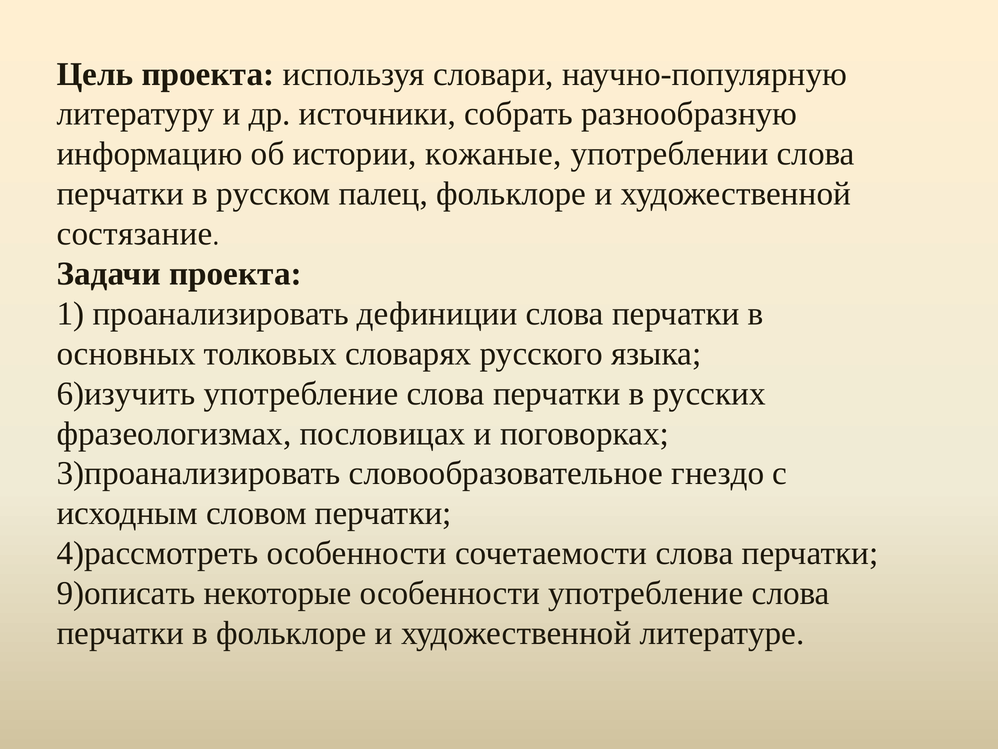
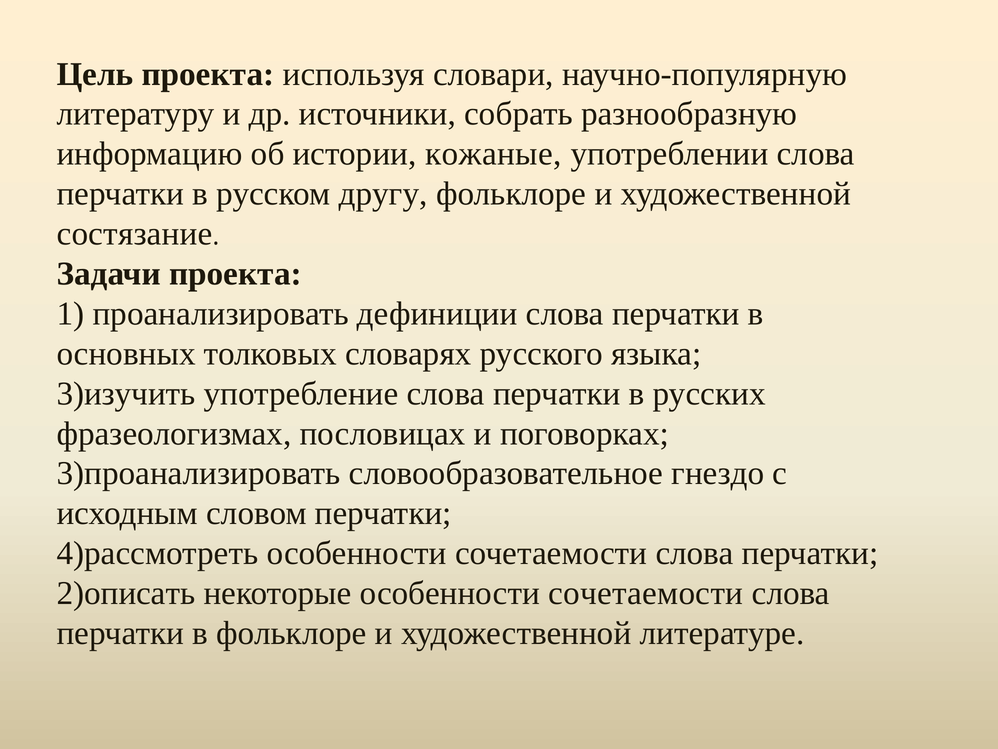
палец: палец -> другу
6)изучить: 6)изучить -> 3)изучить
9)описать: 9)описать -> 2)описать
некоторые особенности употребление: употребление -> сочетаемости
